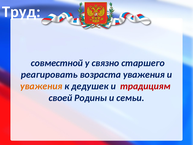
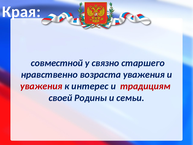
Труд: Труд -> Края
реагировать: реагировать -> нравственно
уважения at (41, 86) colour: orange -> red
дедушек: дедушек -> интерес
